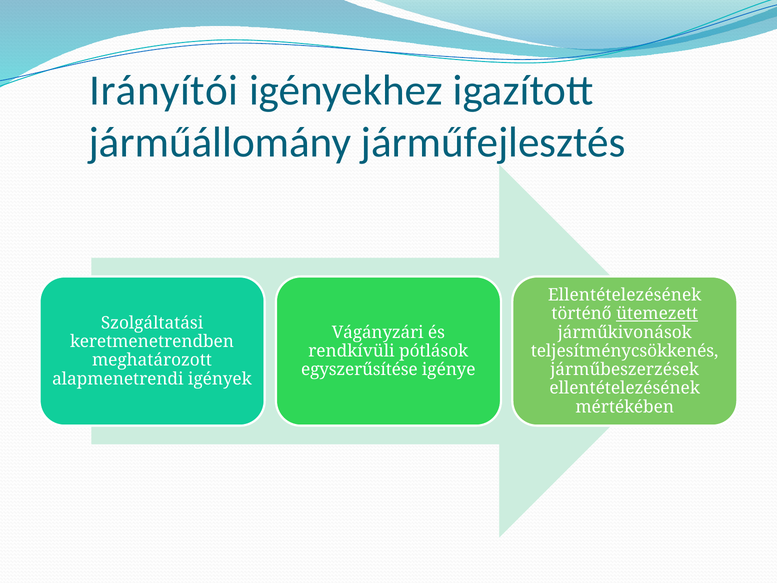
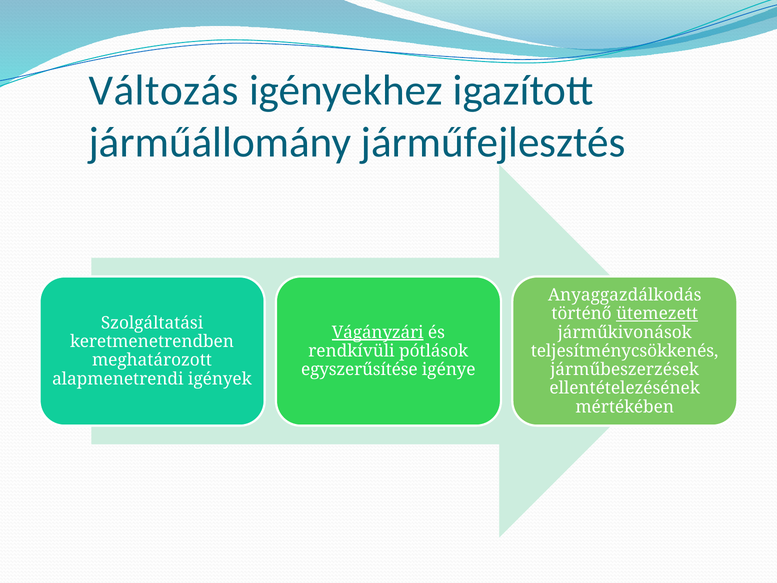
Irányítói: Irányítói -> Változás
Ellentételezésének at (625, 295): Ellentételezésének -> Anyaggazdálkodás
Vágányzári underline: none -> present
